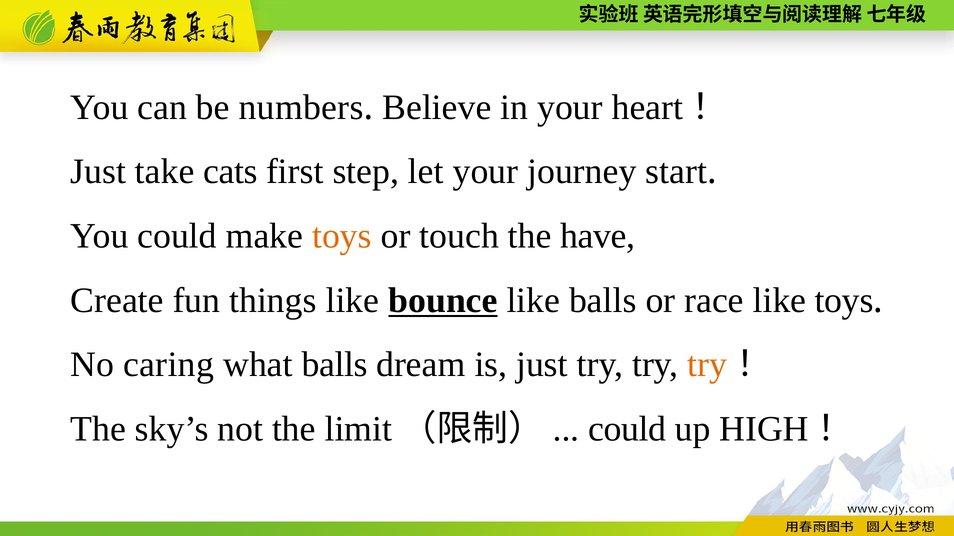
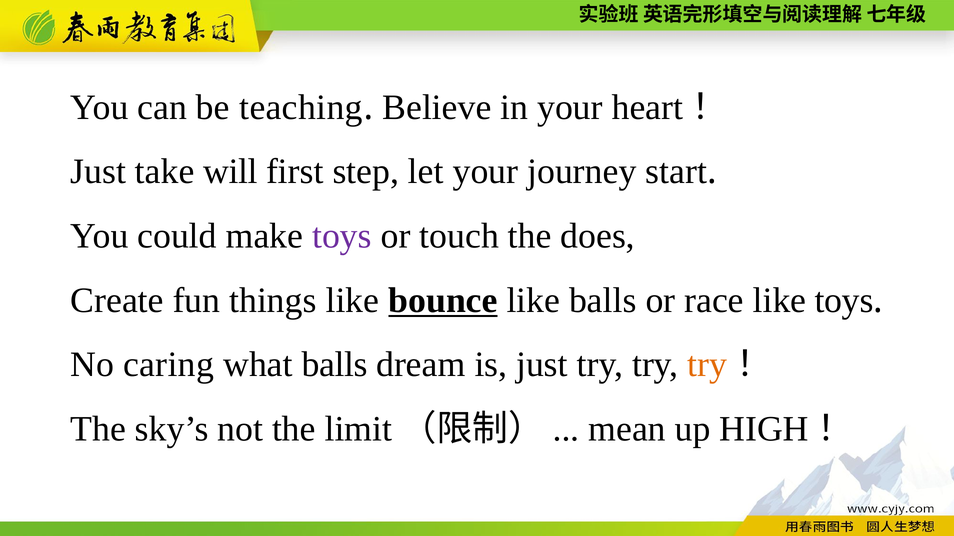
numbers: numbers -> teaching
cats: cats -> will
toys at (342, 236) colour: orange -> purple
have: have -> does
could at (627, 429): could -> mean
